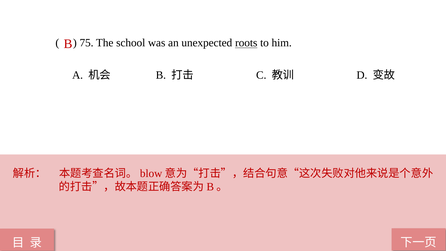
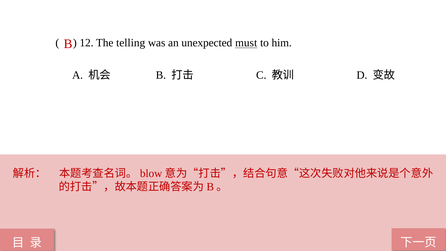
75: 75 -> 12
school: school -> telling
roots: roots -> must
